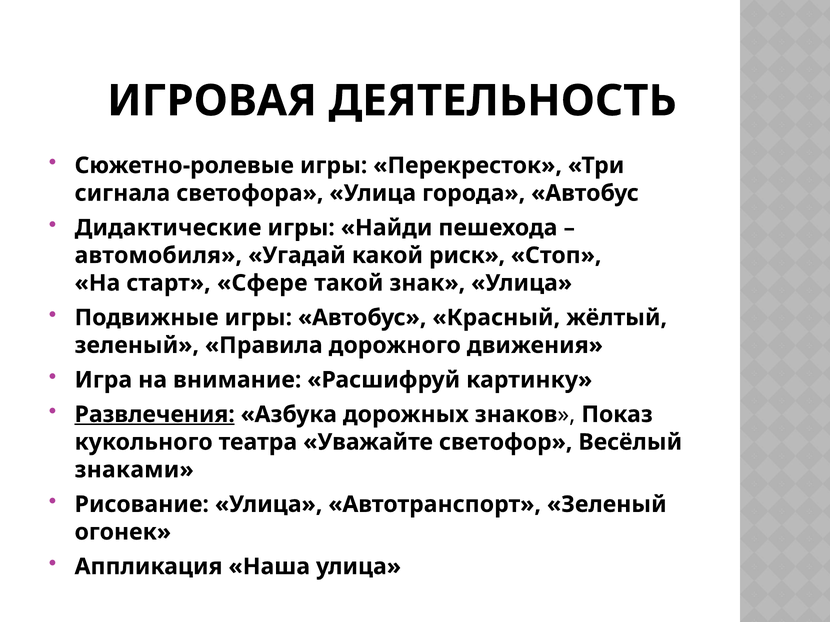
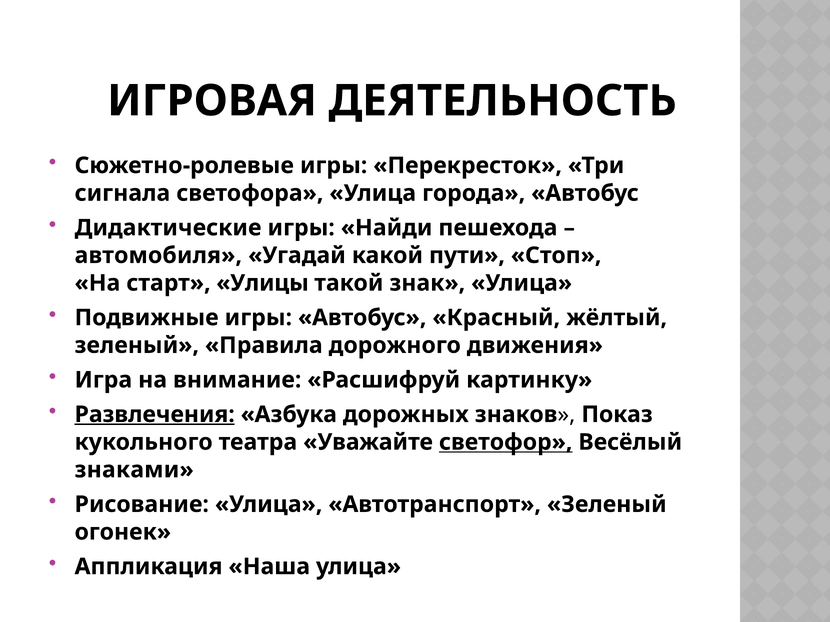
риск: риск -> пути
Сфере: Сфере -> Улицы
светофор underline: none -> present
